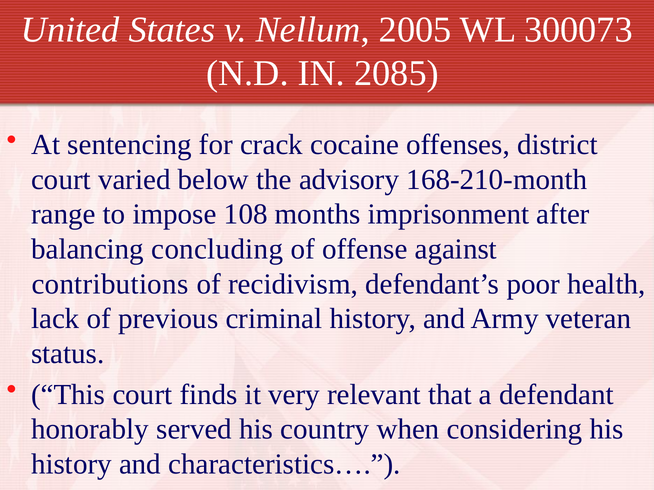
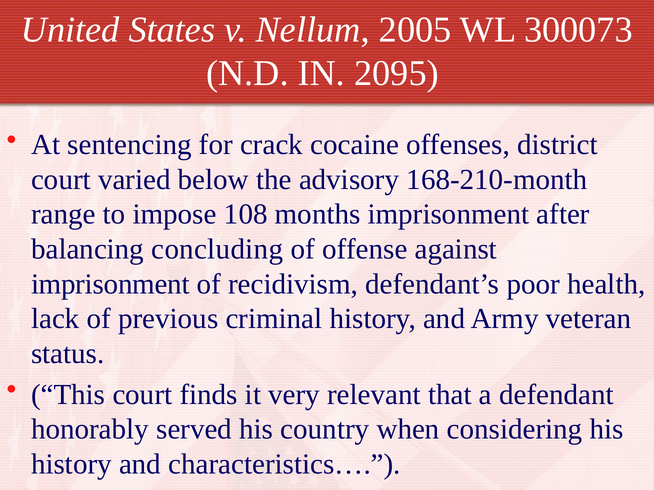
2085: 2085 -> 2095
contributions at (110, 284): contributions -> imprisonment
